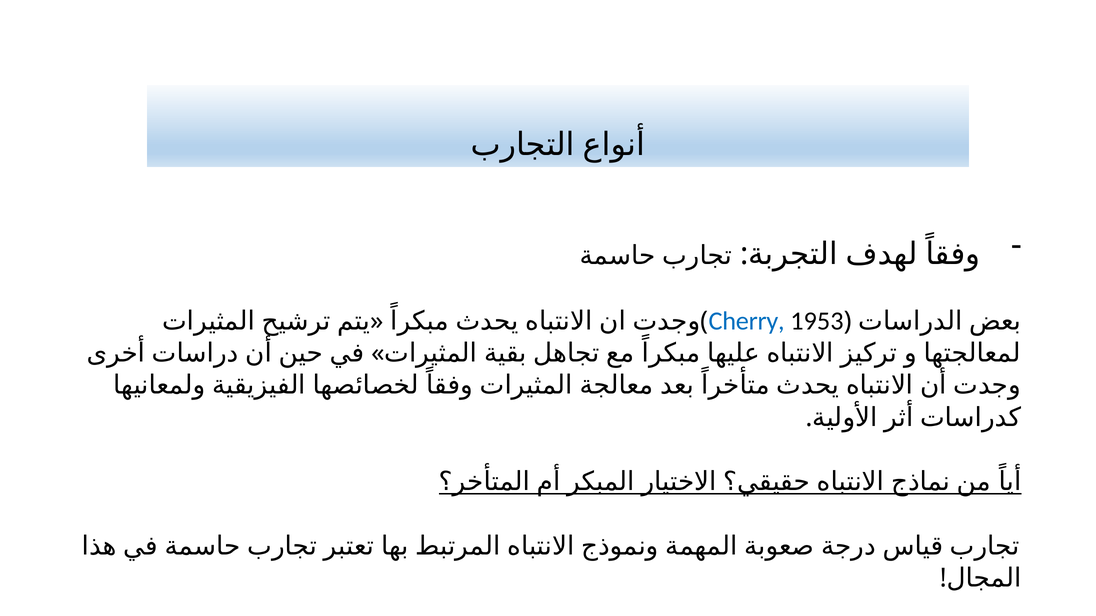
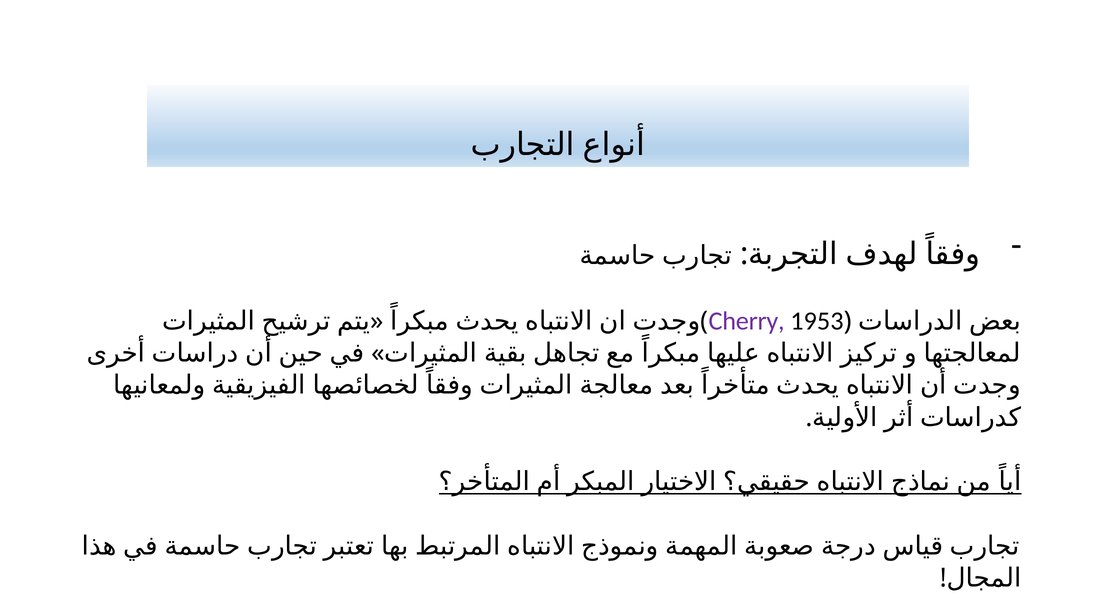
Cherry colour: blue -> purple
